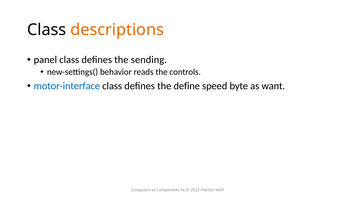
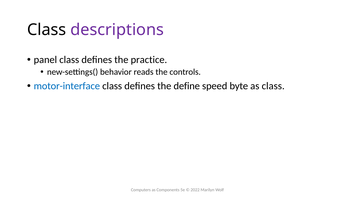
descriptions colour: orange -> purple
sending: sending -> practice
as want: want -> class
